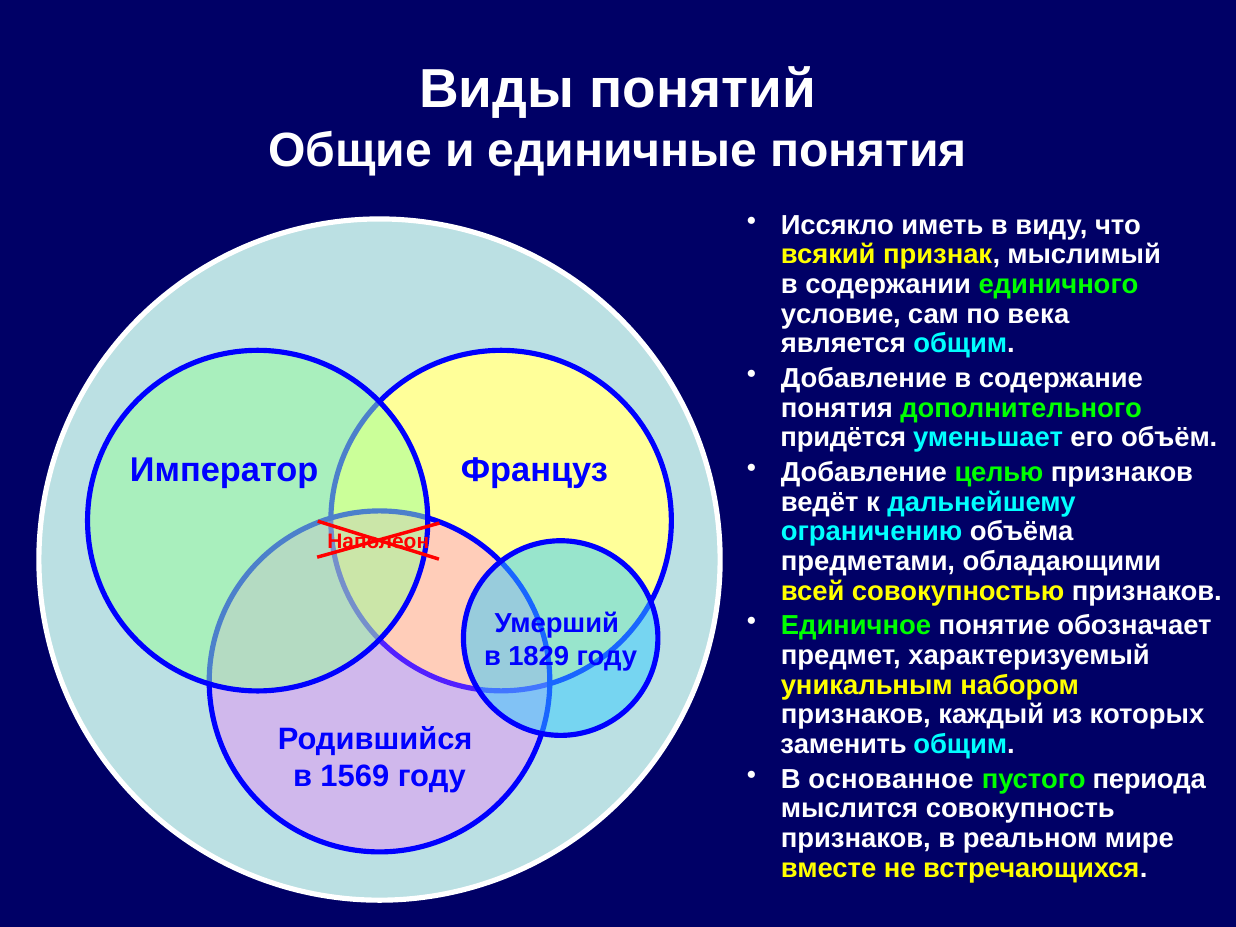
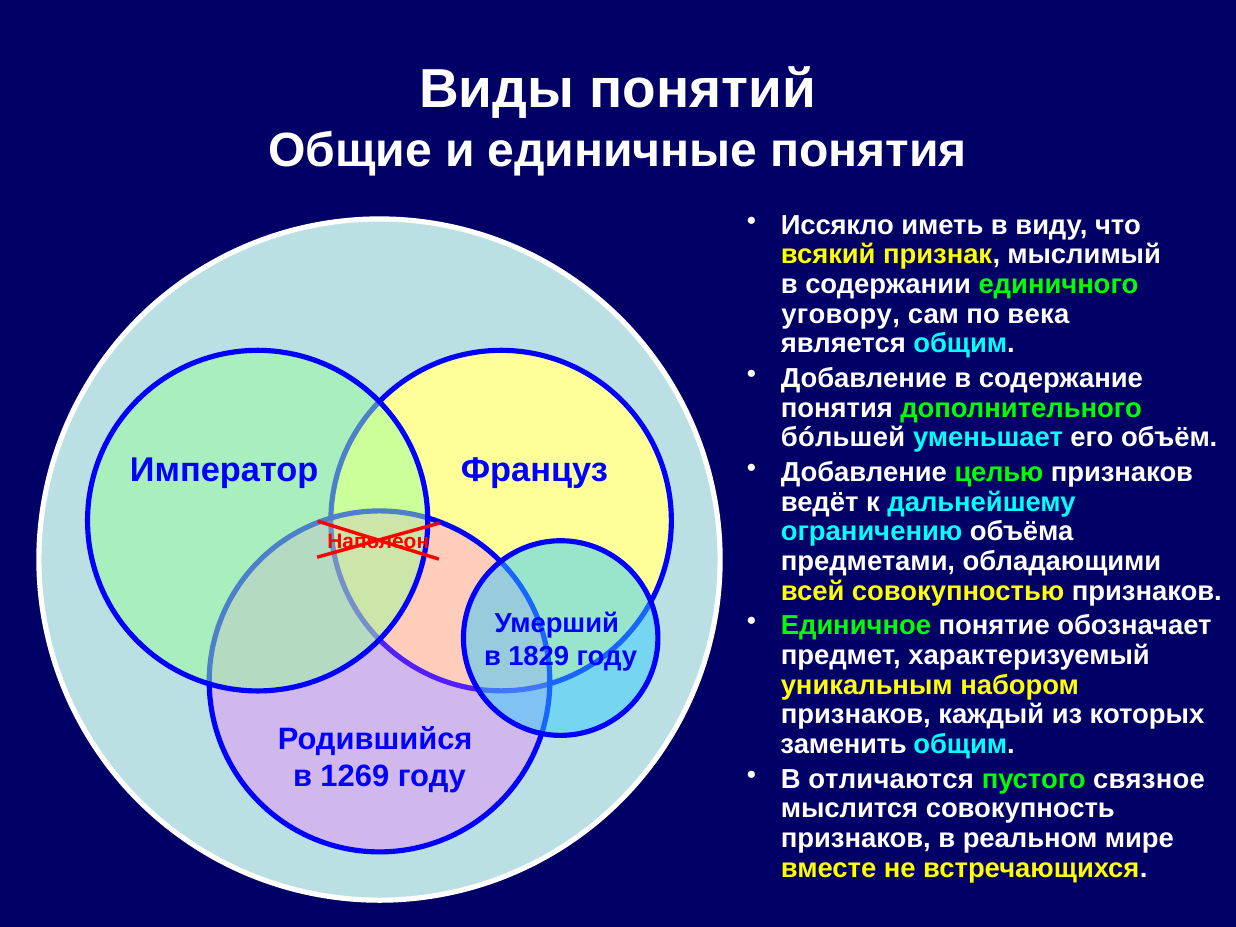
условие: условие -> уговору
придётся: придётся -> бóльшей
1569: 1569 -> 1269
основанное: основанное -> отличаются
периода: периода -> связное
